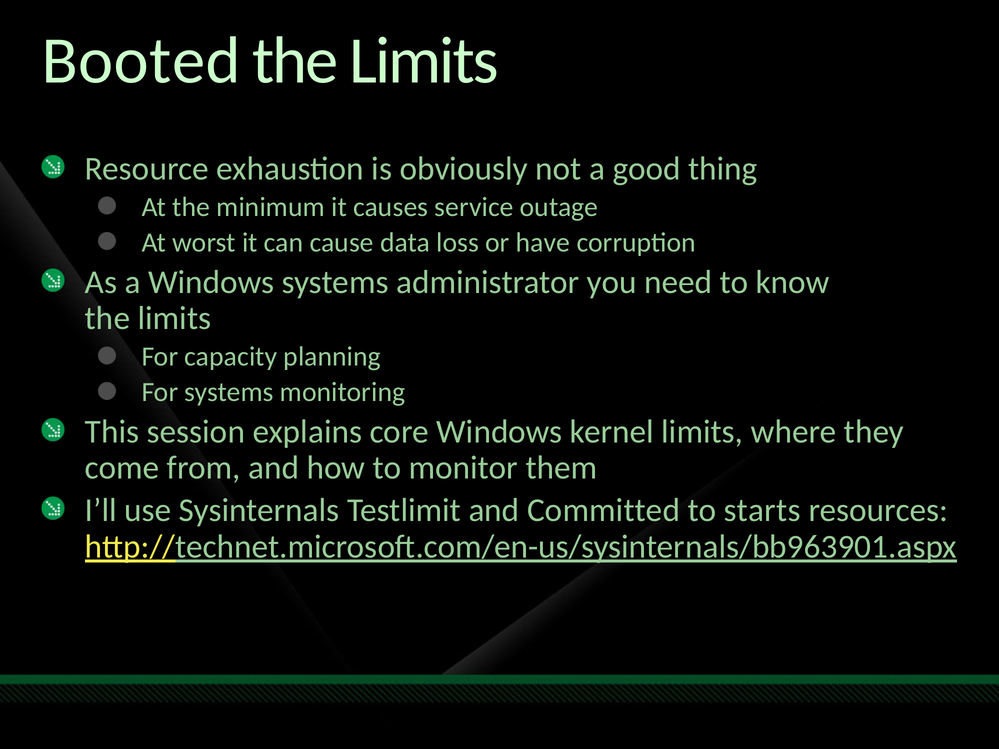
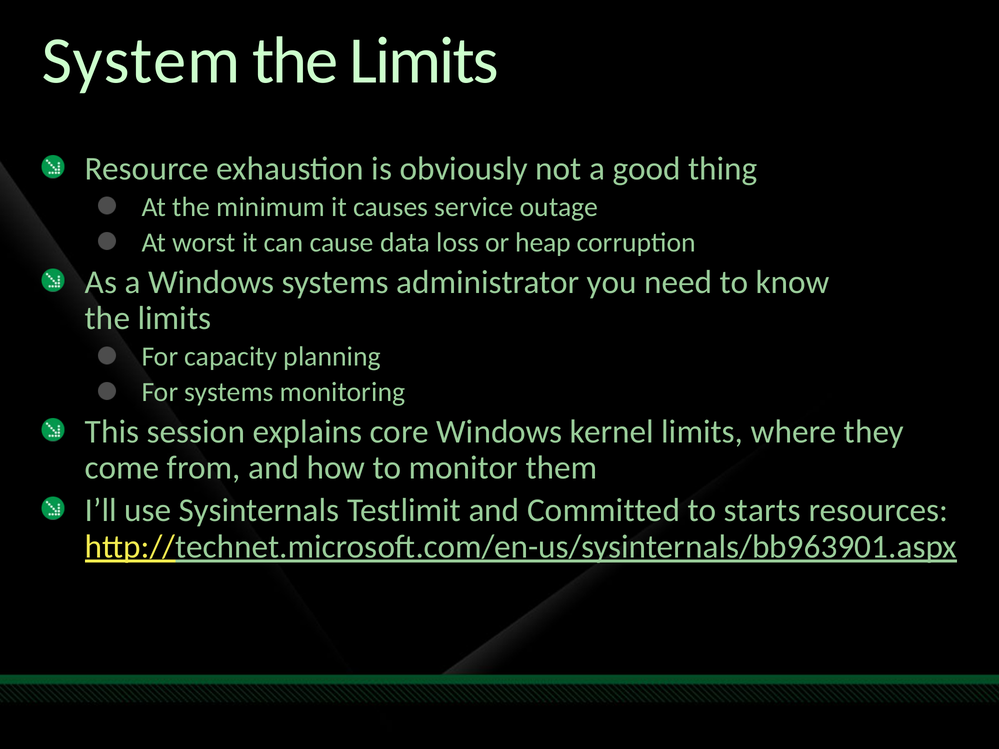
Booted: Booted -> System
have: have -> heap
